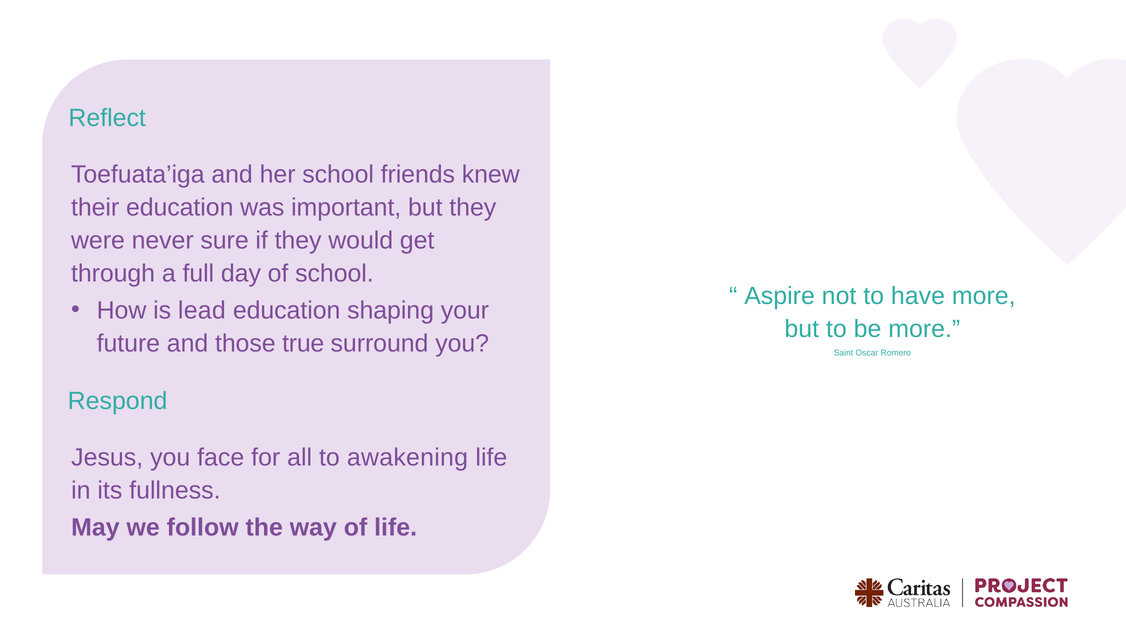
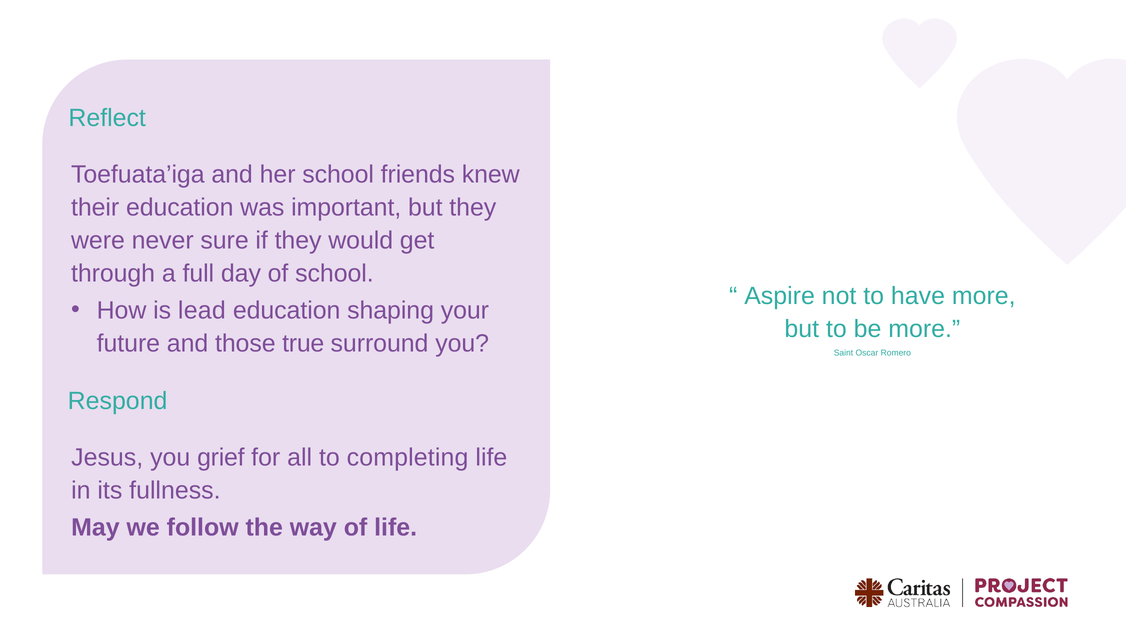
face: face -> grief
awakening: awakening -> completing
